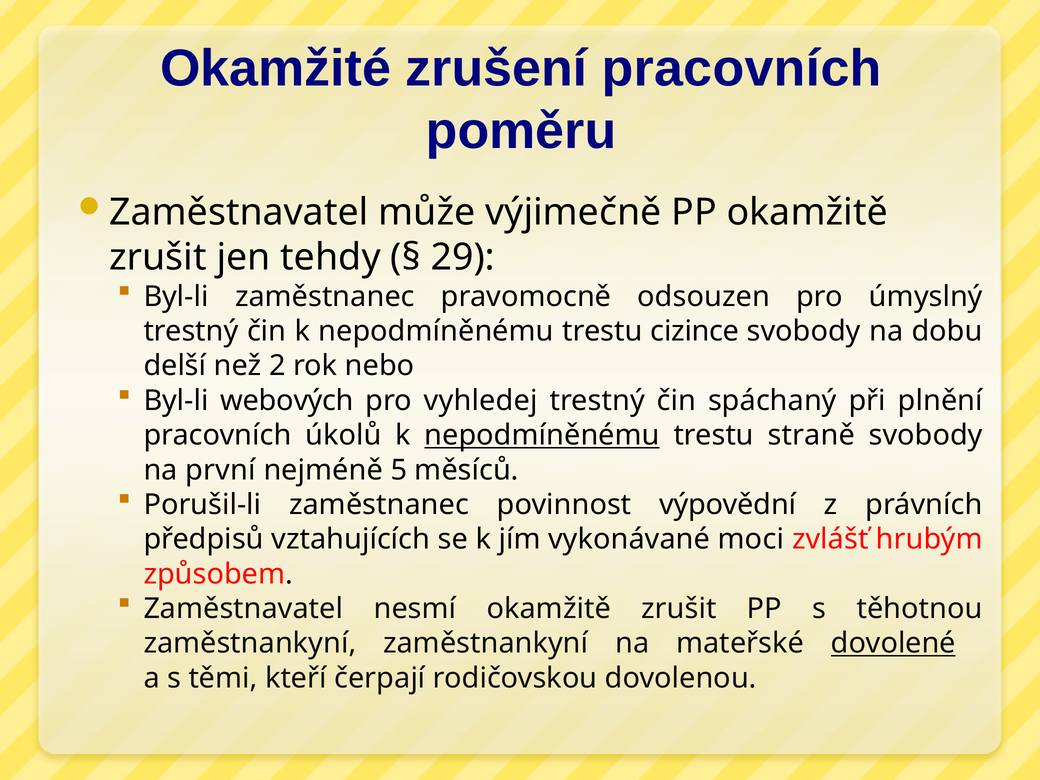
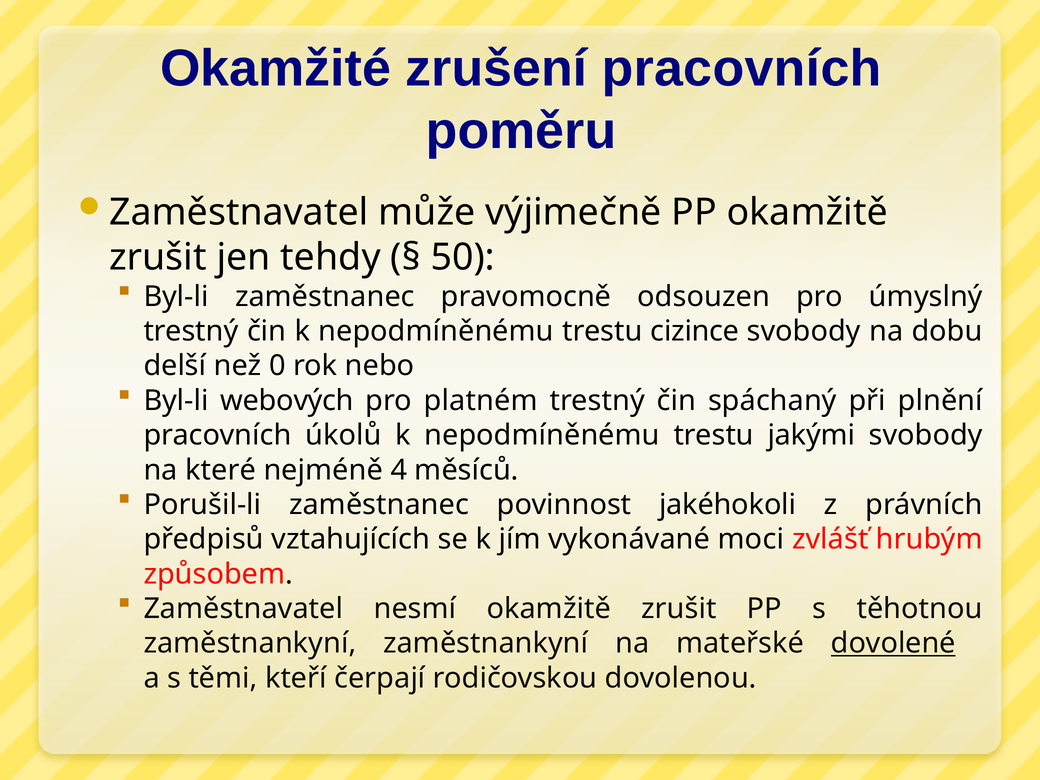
29: 29 -> 50
2: 2 -> 0
vyhledej: vyhledej -> platném
nepodmíněnému at (542, 435) underline: present -> none
straně: straně -> jakými
první: první -> které
5: 5 -> 4
výpovědní: výpovědní -> jakéhokoli
